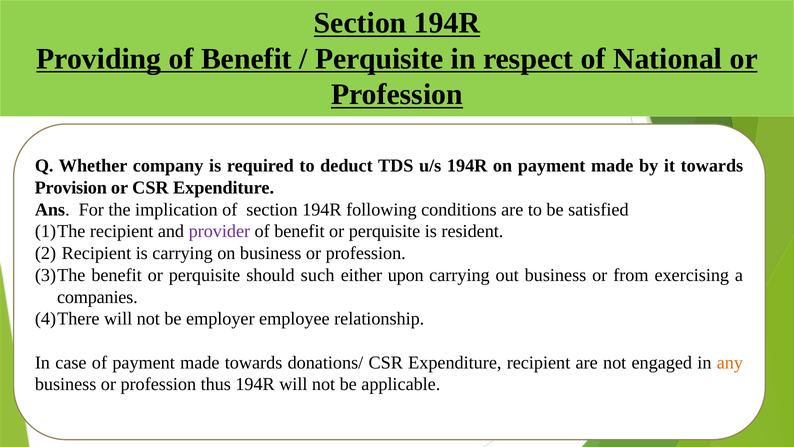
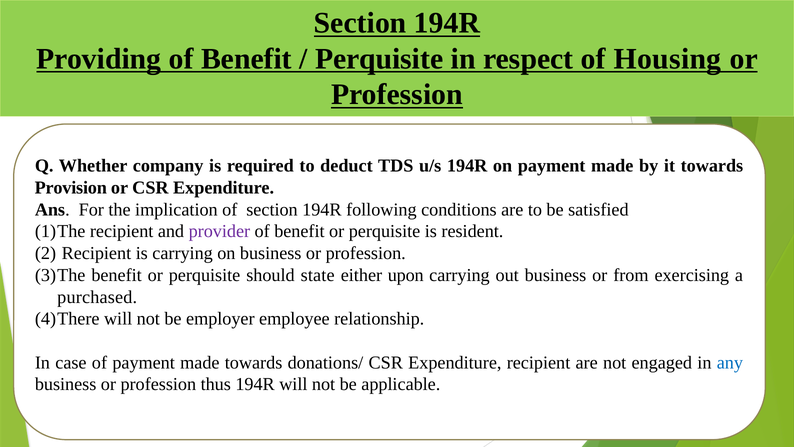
National: National -> Housing
such: such -> state
companies: companies -> purchased
any colour: orange -> blue
